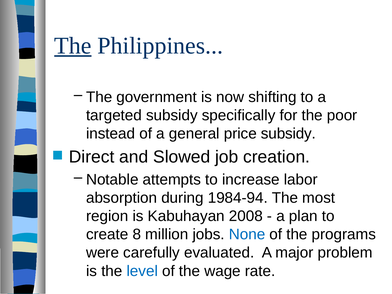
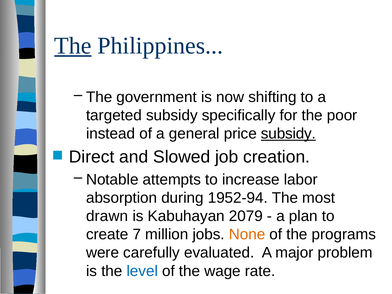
subsidy at (288, 134) underline: none -> present
1984-94: 1984-94 -> 1952-94
region: region -> drawn
2008: 2008 -> 2079
8: 8 -> 7
None colour: blue -> orange
